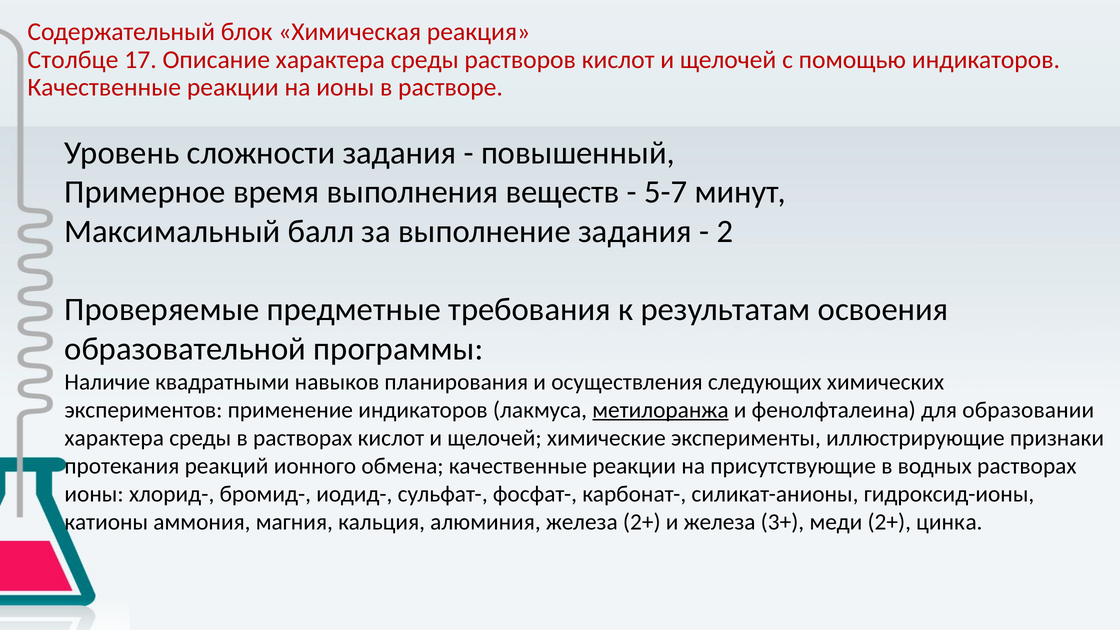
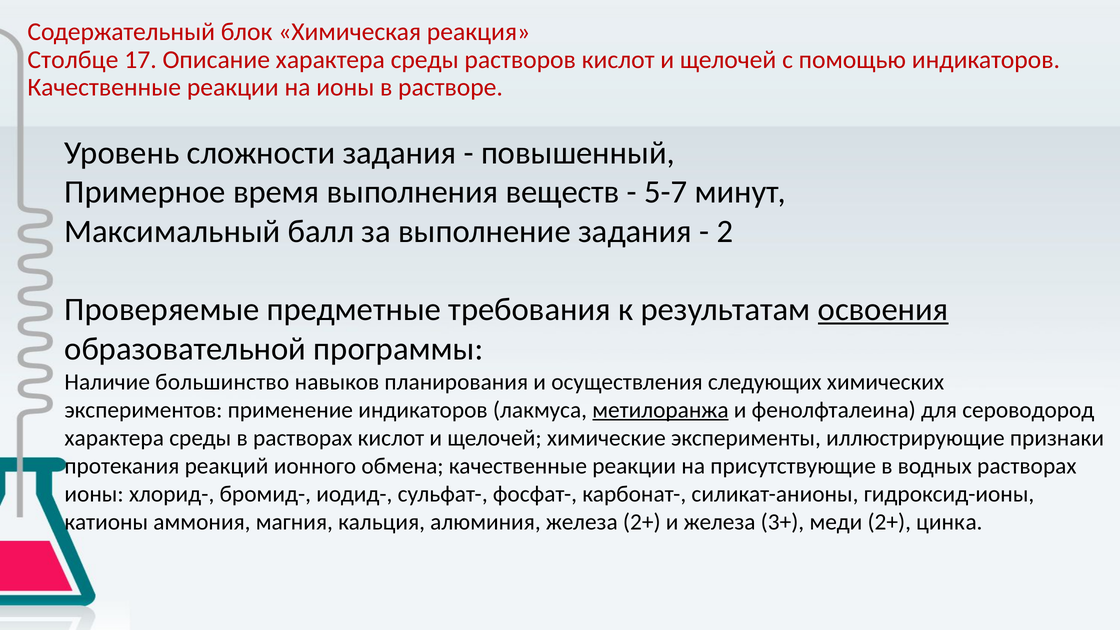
освоения underline: none -> present
квадратными: квадратными -> большинство
образовании: образовании -> сероводород
